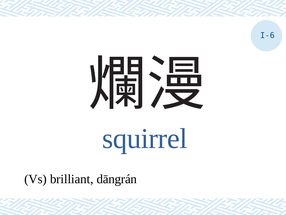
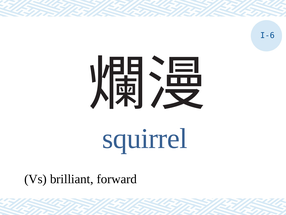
dāngrán: dāngrán -> forward
